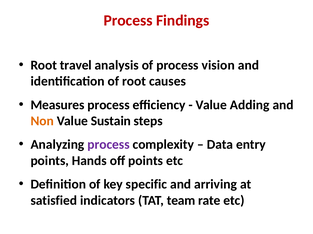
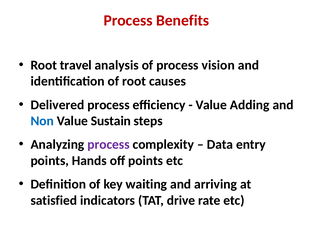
Findings: Findings -> Benefits
Measures: Measures -> Delivered
Non colour: orange -> blue
specific: specific -> waiting
team: team -> drive
